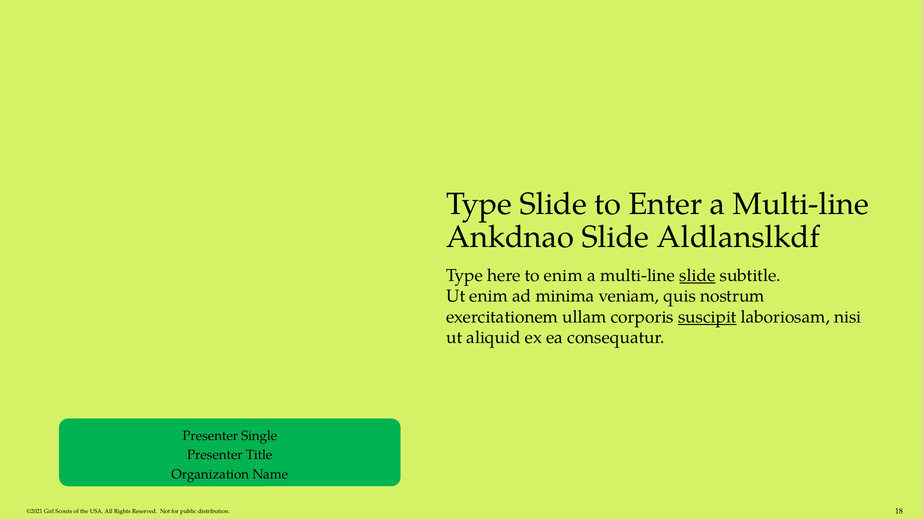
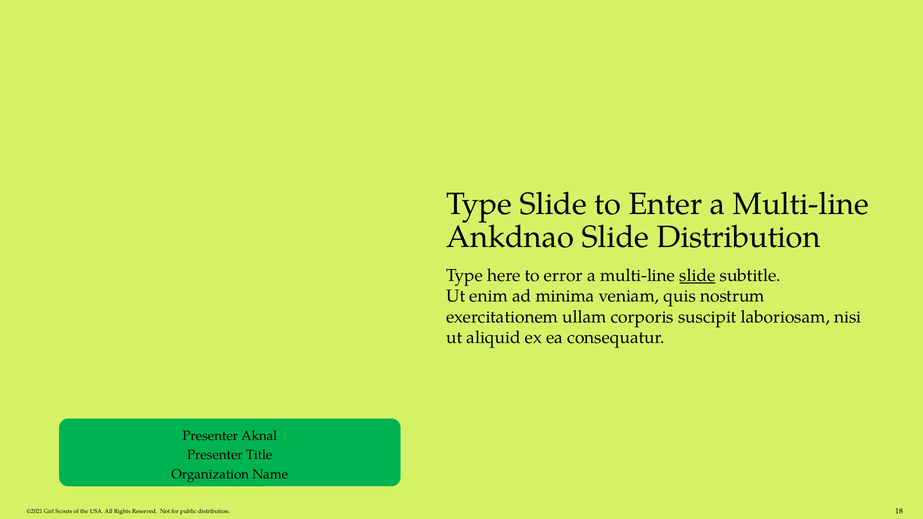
Slide Aldlanslkdf: Aldlanslkdf -> Distribution
to enim: enim -> error
suscipit underline: present -> none
Single: Single -> Aknal
